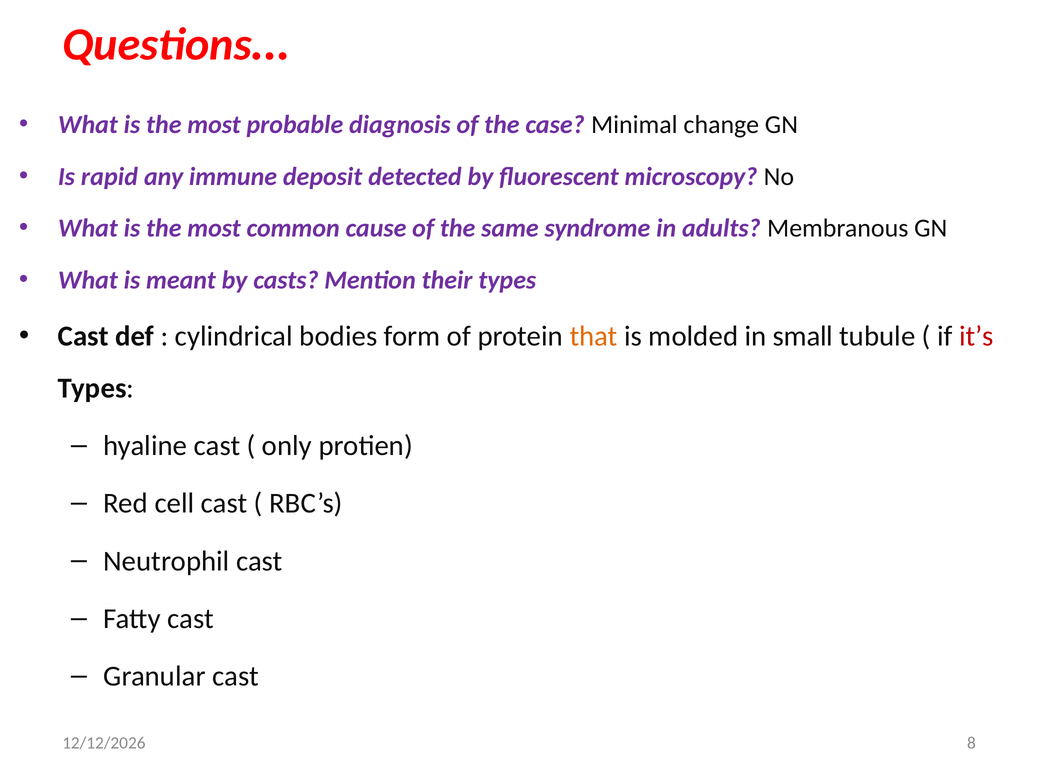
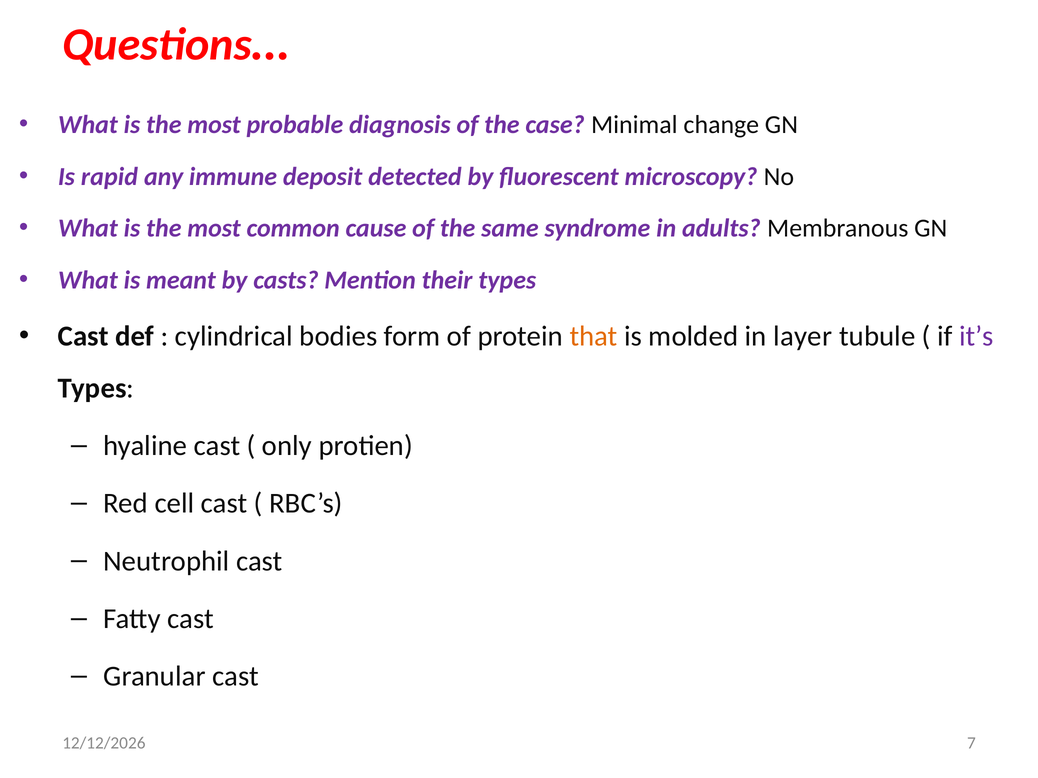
small: small -> layer
it’s colour: red -> purple
8: 8 -> 7
